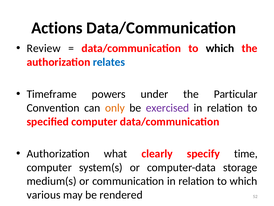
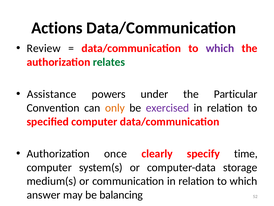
which at (220, 48) colour: black -> purple
relates colour: blue -> green
Timeframe: Timeframe -> Assistance
what: what -> once
various: various -> answer
rendered: rendered -> balancing
